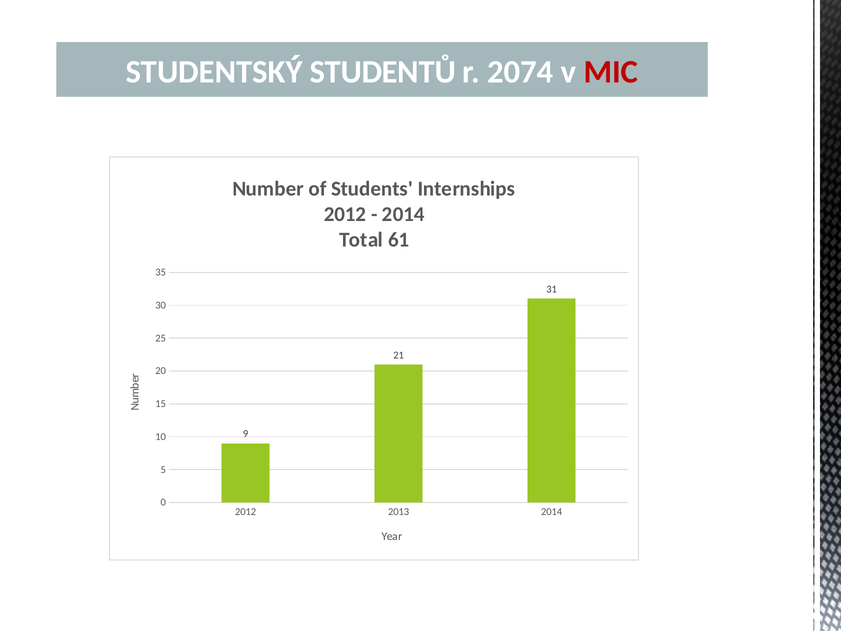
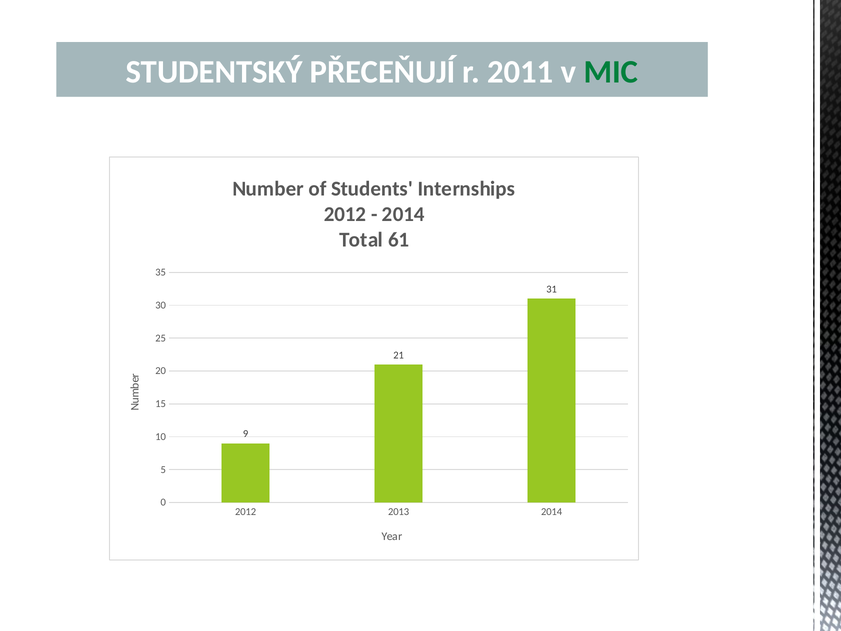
STUDENTŮ: STUDENTŮ -> PŘECEŇUJÍ
2074: 2074 -> 2011
MIC colour: red -> green
